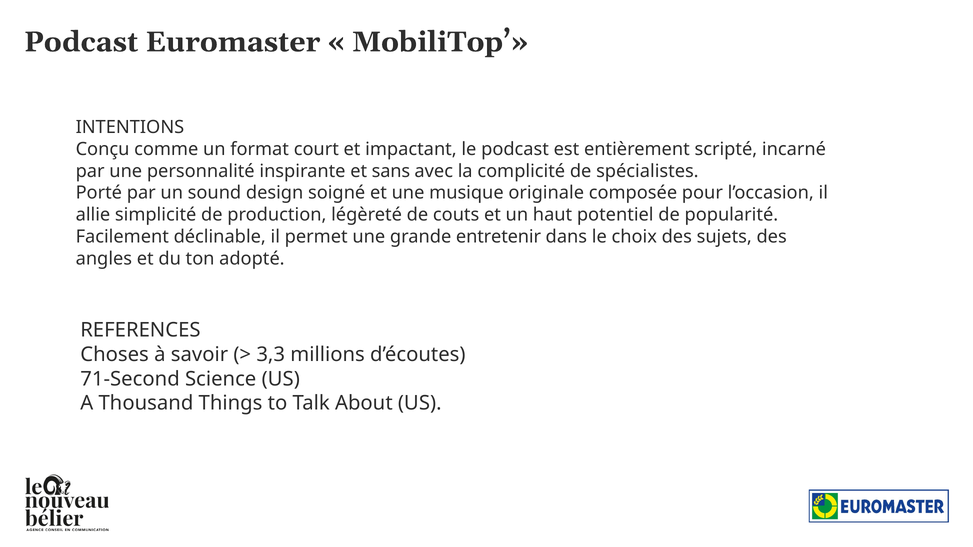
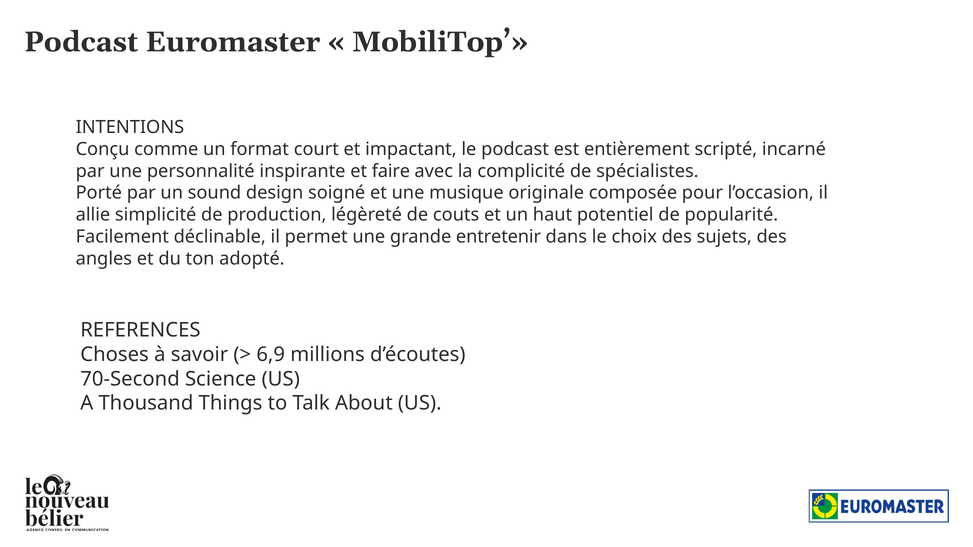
sans: sans -> faire
3,3: 3,3 -> 6,9
71-Second: 71-Second -> 70-Second
